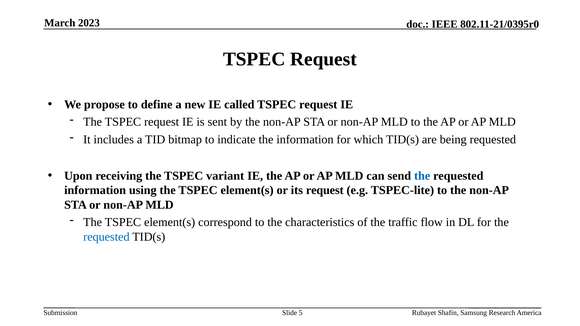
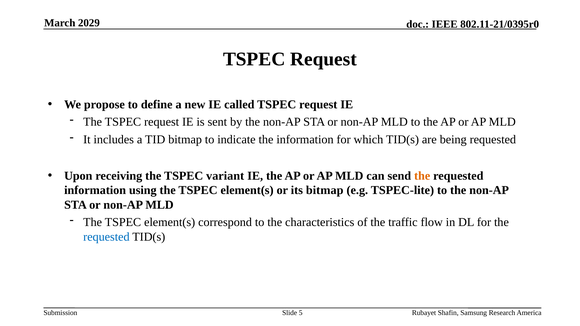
2023: 2023 -> 2029
the at (422, 176) colour: blue -> orange
its request: request -> bitmap
